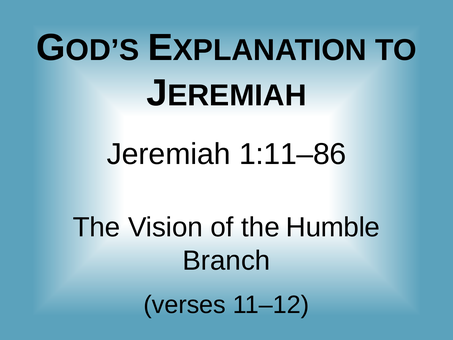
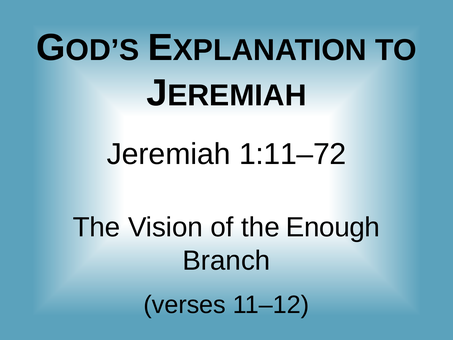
1:11–86: 1:11–86 -> 1:11–72
Humble: Humble -> Enough
